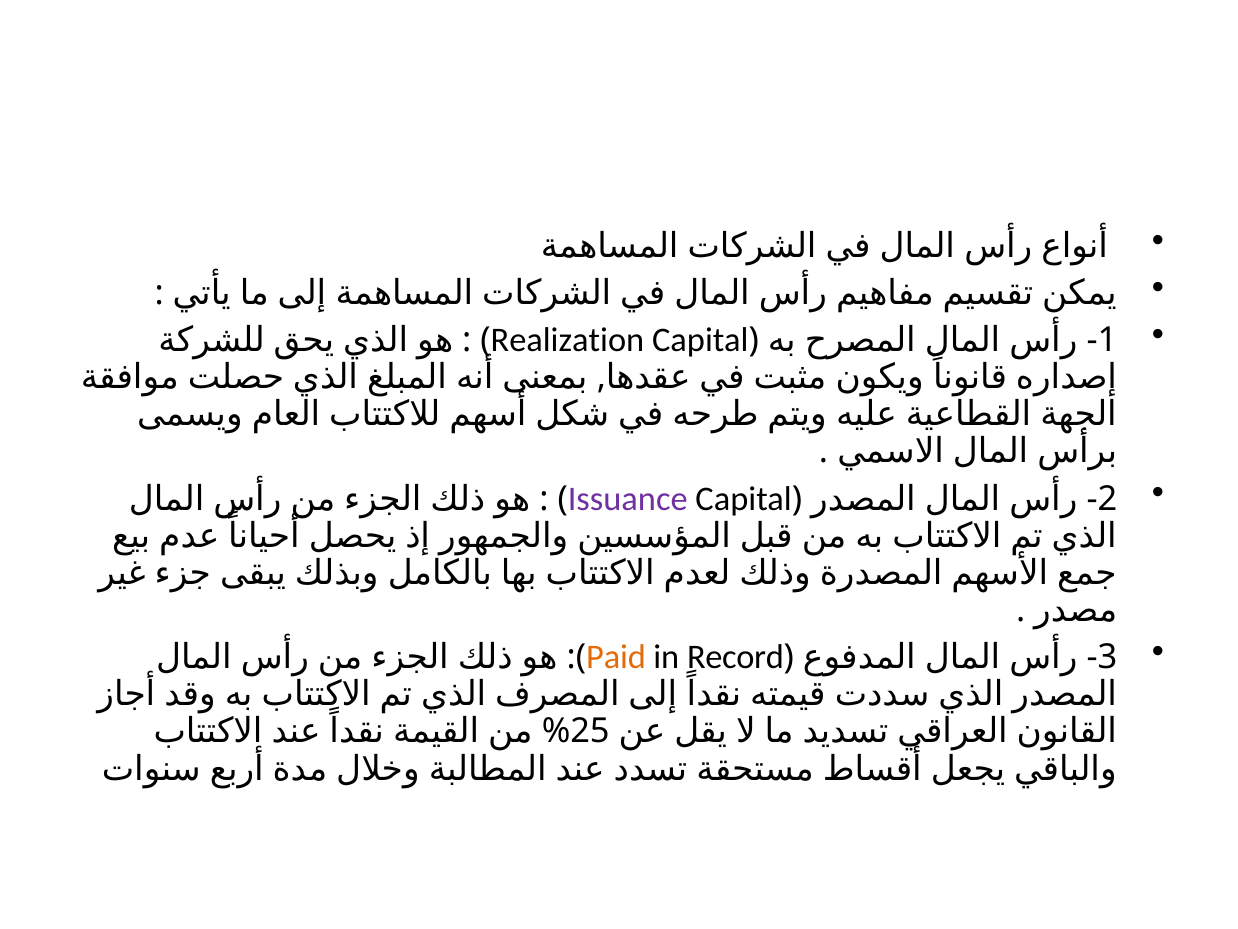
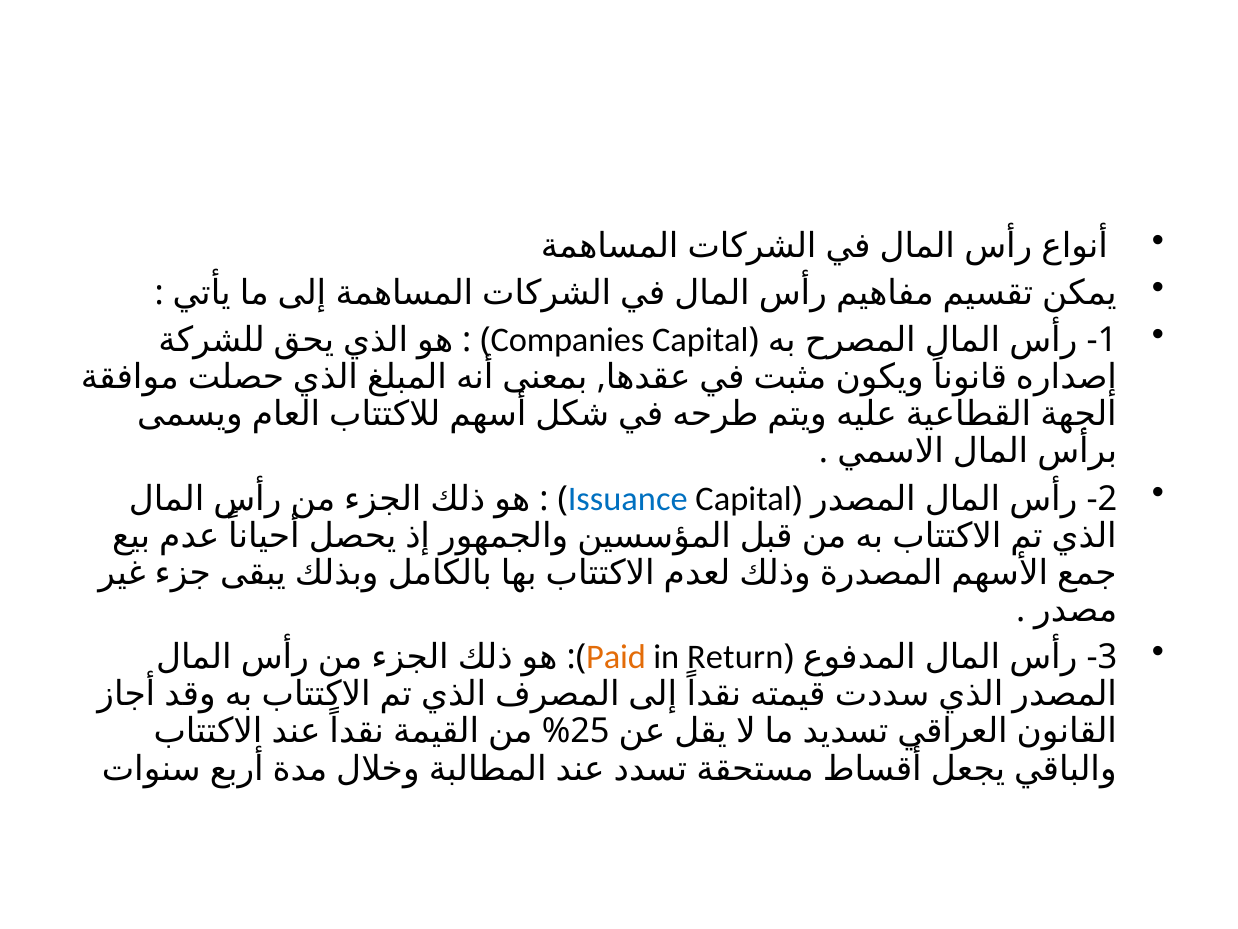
Realization: Realization -> Companies
Issuance colour: purple -> blue
Record: Record -> Return
